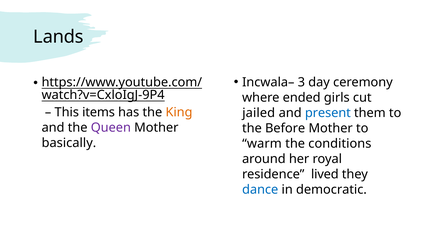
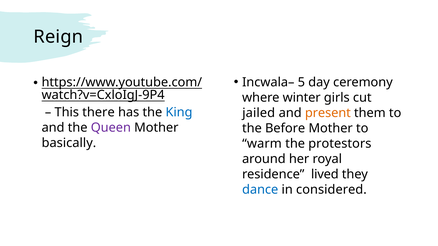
Lands: Lands -> Reign
3: 3 -> 5
ended: ended -> winter
items: items -> there
King colour: orange -> blue
present colour: blue -> orange
conditions: conditions -> protestors
democratic: democratic -> considered
